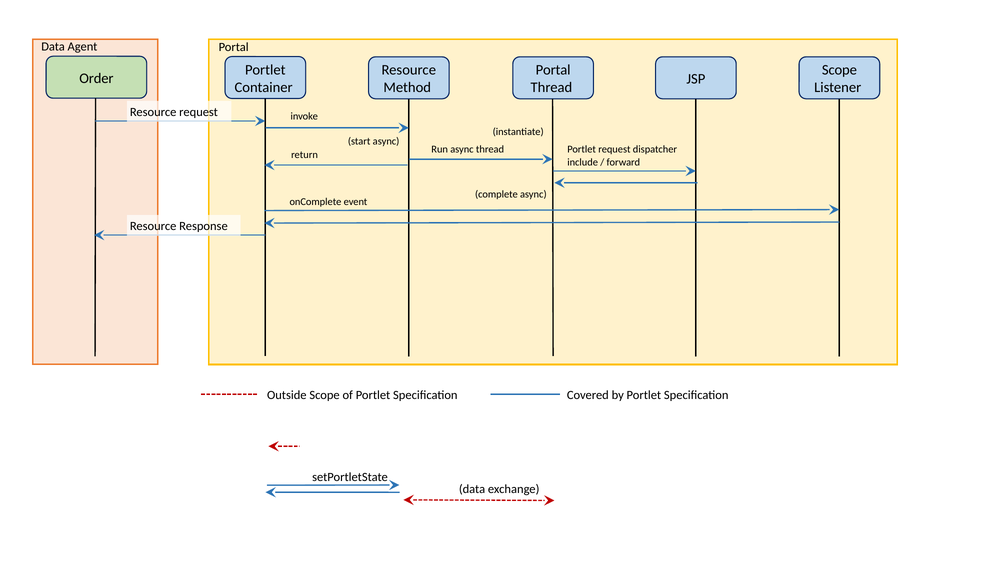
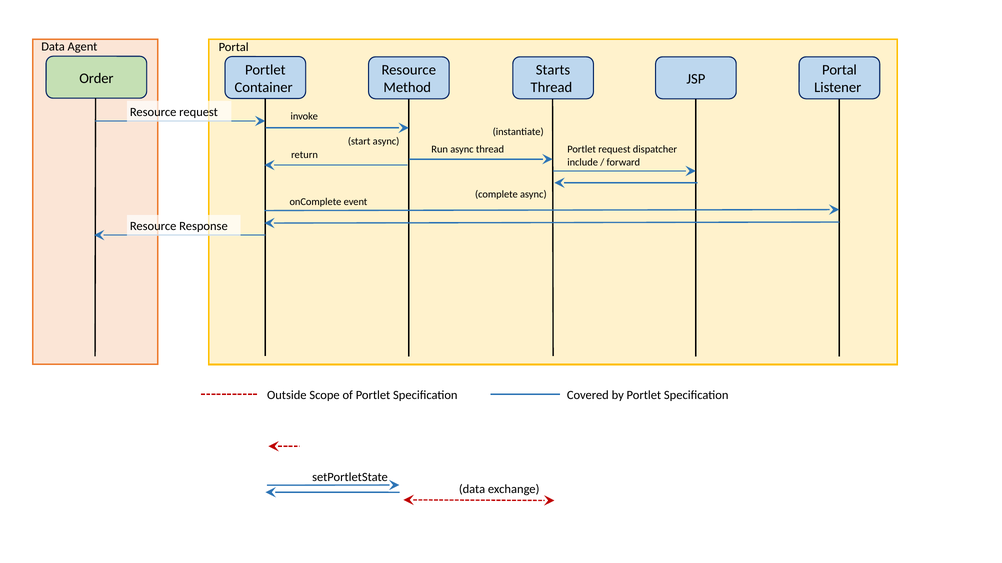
Portal at (553, 70): Portal -> Starts
Scope at (839, 70): Scope -> Portal
